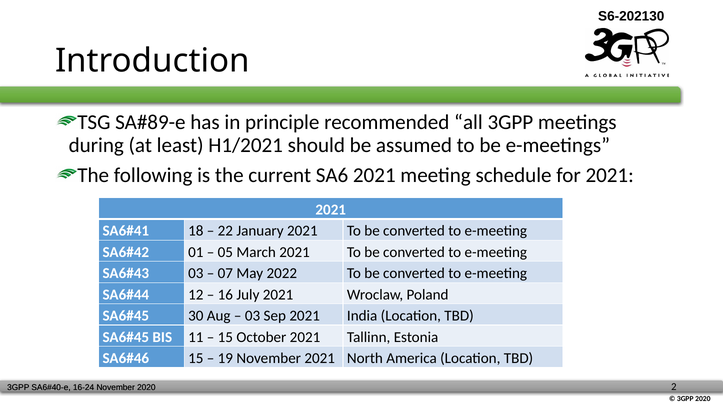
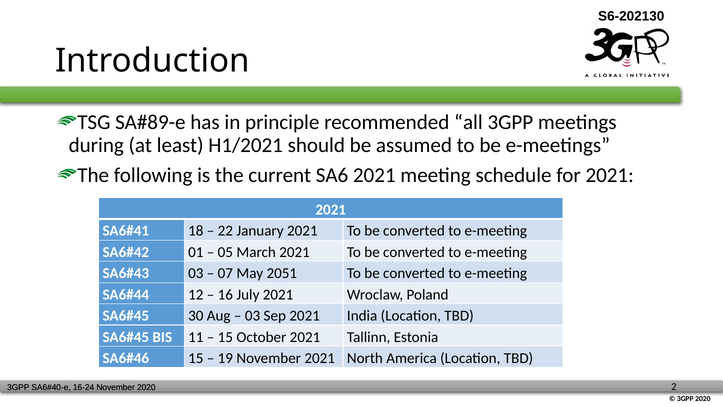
2022: 2022 -> 2051
